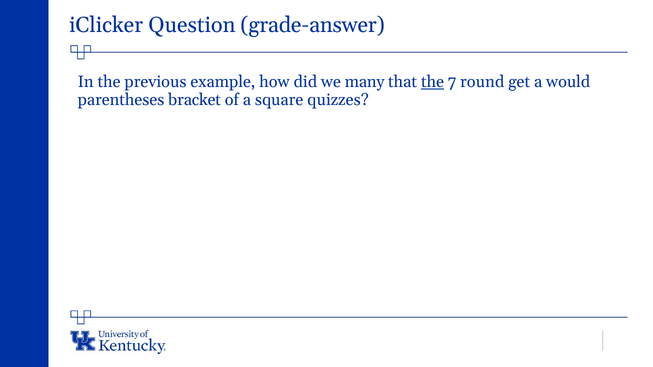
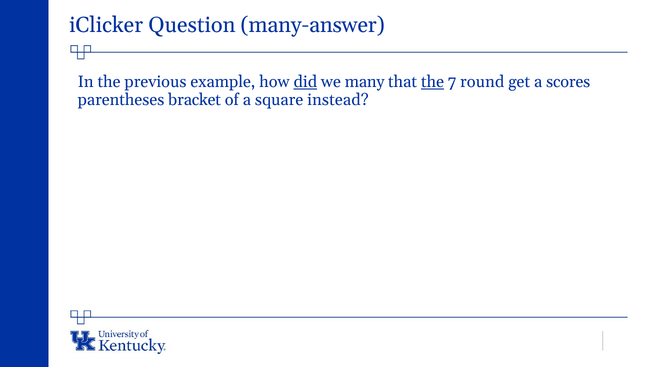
grade-answer: grade-answer -> many-answer
did underline: none -> present
would: would -> scores
quizzes: quizzes -> instead
